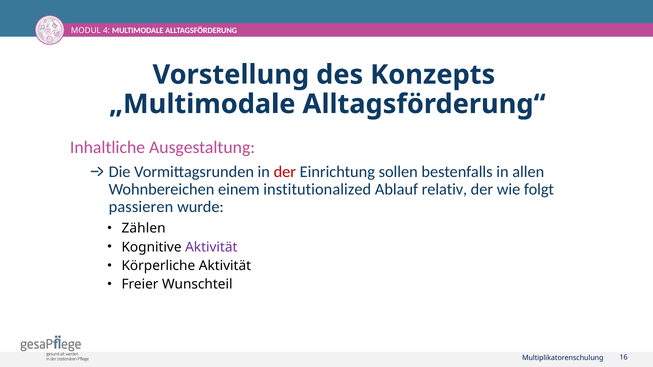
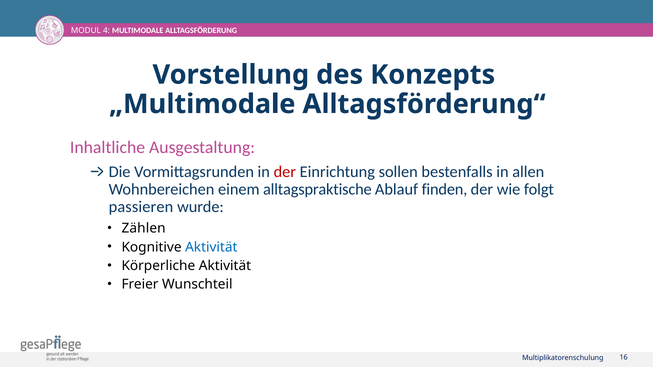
institutionalized: institutionalized -> alltagspraktische
relativ: relativ -> finden
Aktivität at (211, 247) colour: purple -> blue
